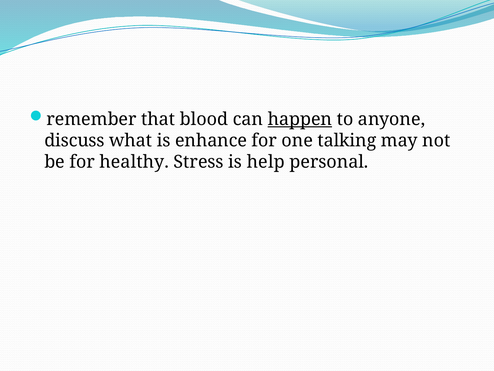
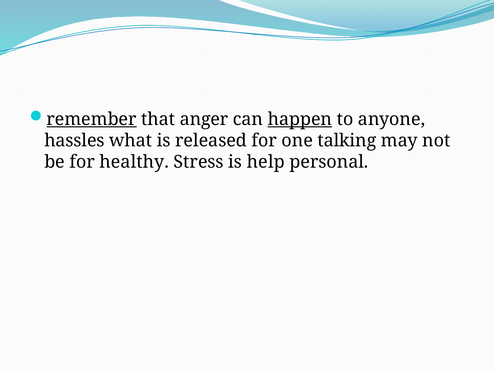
remember underline: none -> present
blood: blood -> anger
discuss: discuss -> hassles
enhance: enhance -> released
